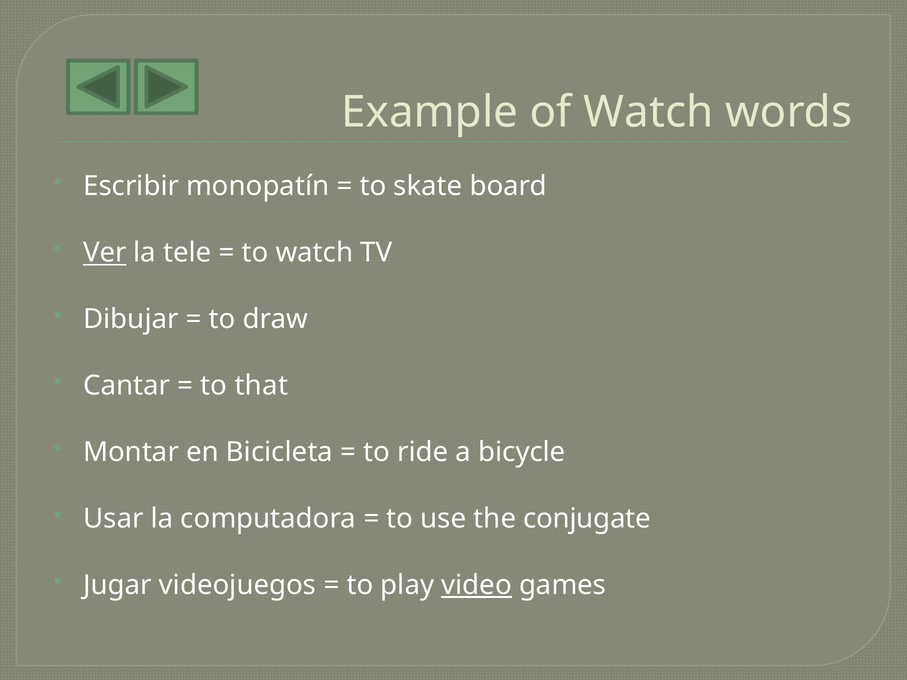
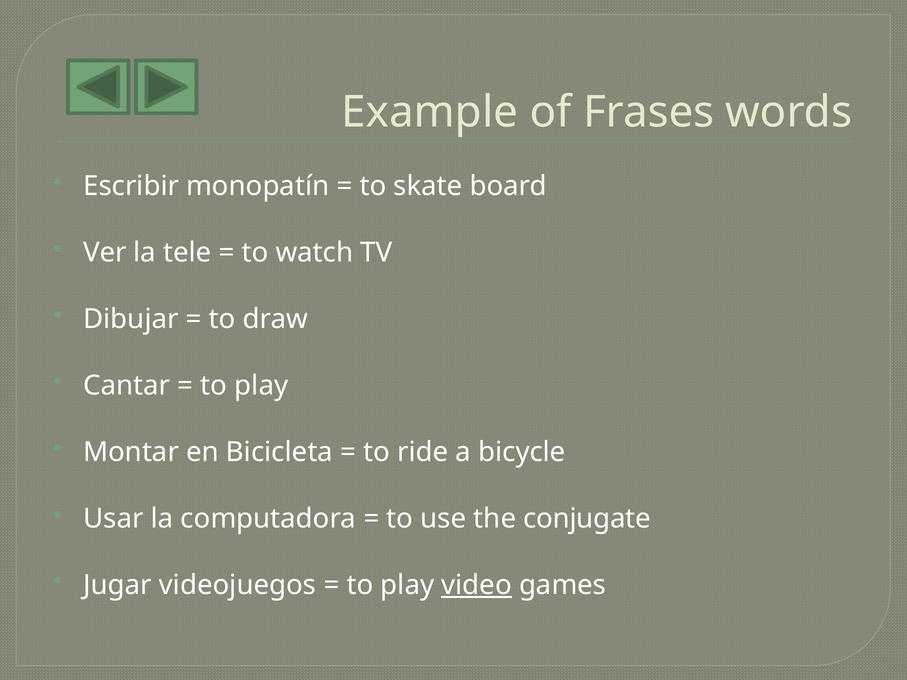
of Watch: Watch -> Frases
Ver underline: present -> none
that at (261, 386): that -> play
